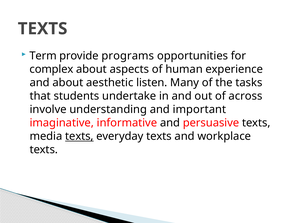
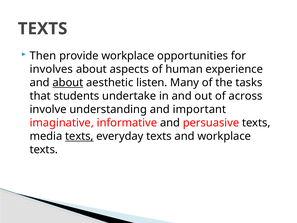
Term: Term -> Then
provide programs: programs -> workplace
complex: complex -> involves
about at (68, 83) underline: none -> present
